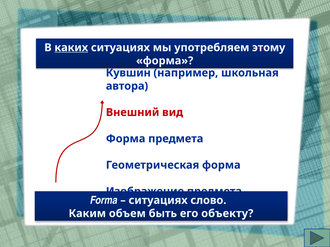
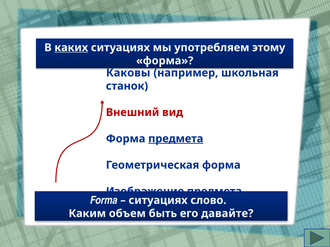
Кувшин: Кувшин -> Каковы
автора: автора -> станок
предмета at (176, 139) underline: none -> present
объекту: объекту -> давайте
